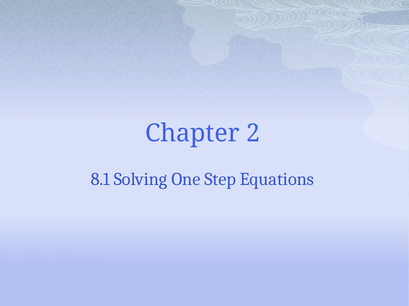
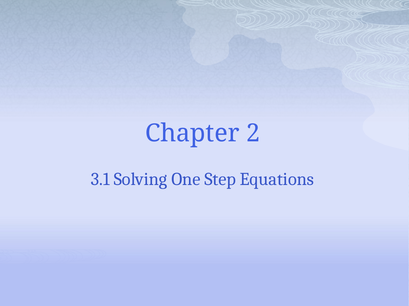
8.1: 8.1 -> 3.1
